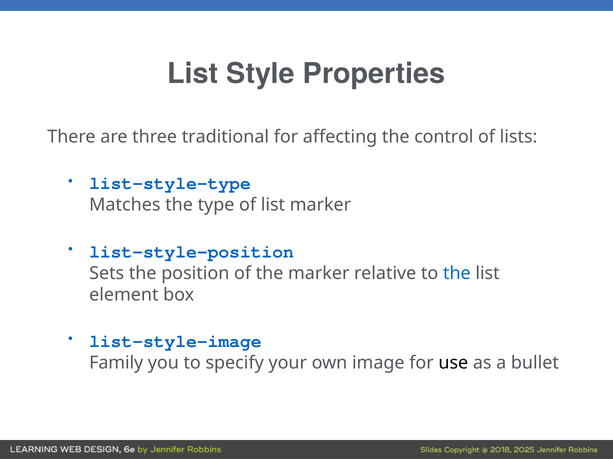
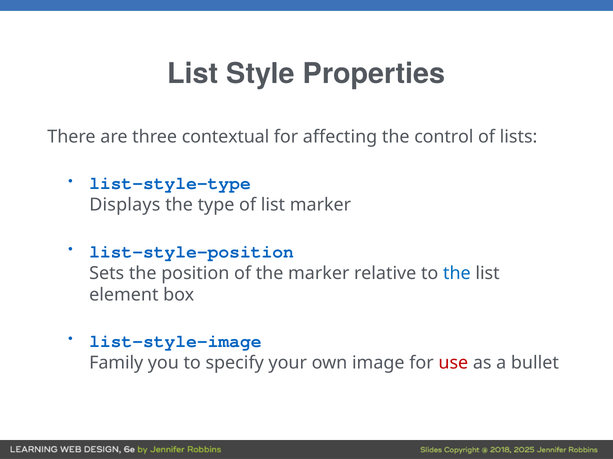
traditional: traditional -> contextual
Matches: Matches -> Displays
use colour: black -> red
